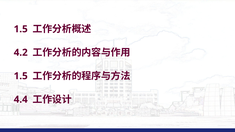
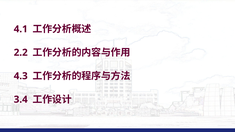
1.5 at (21, 29): 1.5 -> 4.1
4.2: 4.2 -> 2.2
1.5 at (21, 76): 1.5 -> 4.3
4.4: 4.4 -> 3.4
